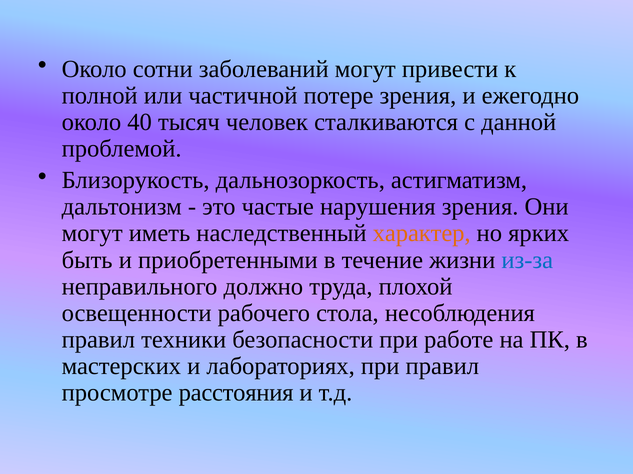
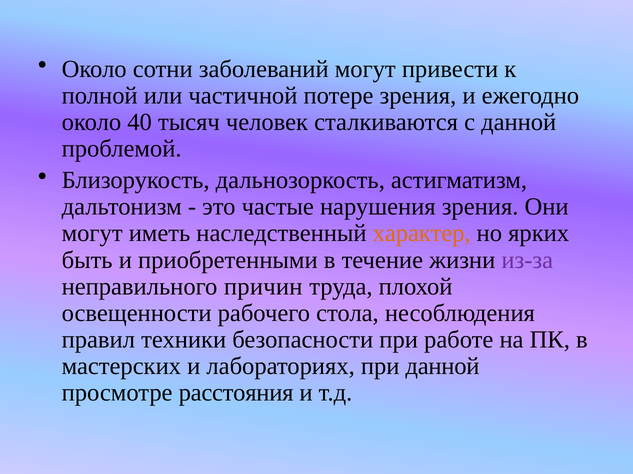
из-за colour: blue -> purple
должно: должно -> причин
при правил: правил -> данной
